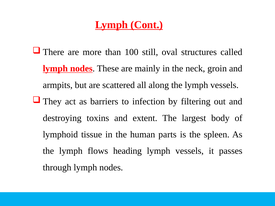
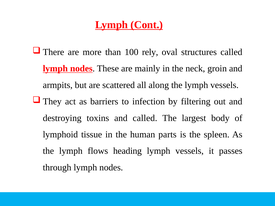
still: still -> rely
and extent: extent -> called
